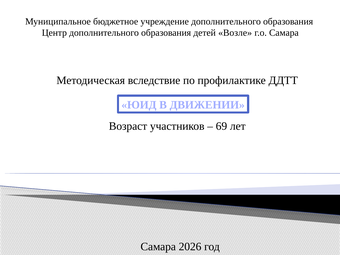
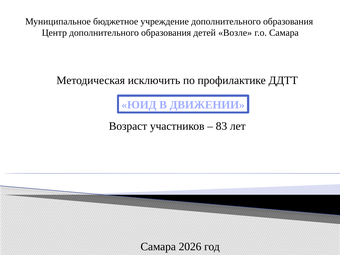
вследствие: вследствие -> исключить
69: 69 -> 83
